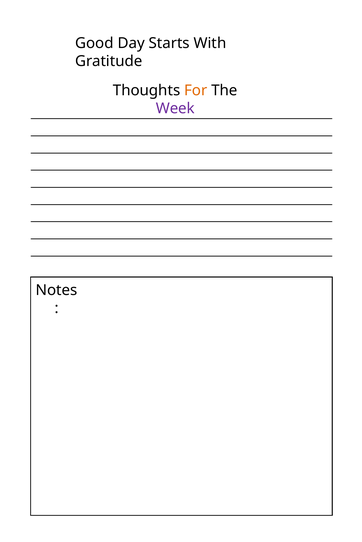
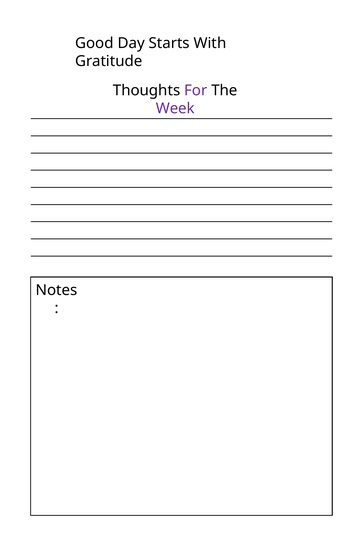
For colour: orange -> purple
